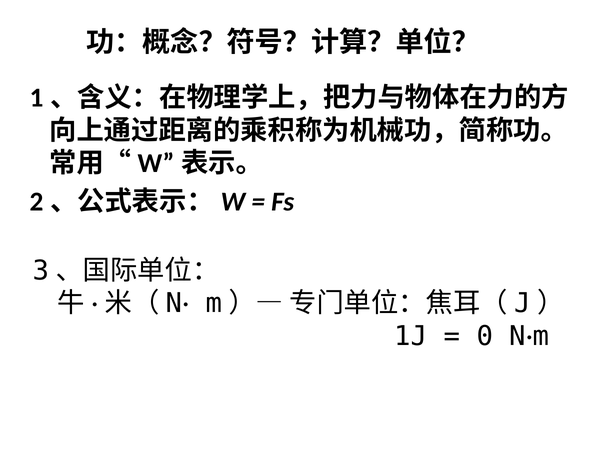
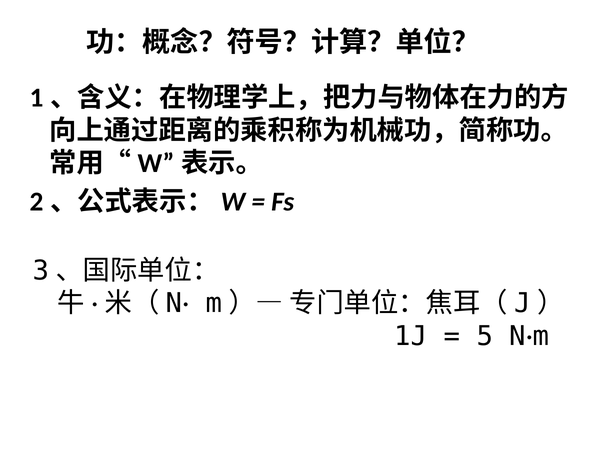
0: 0 -> 5
